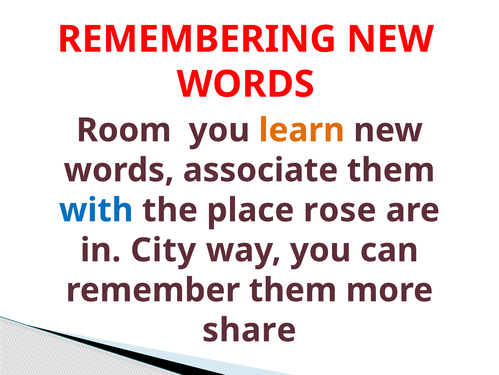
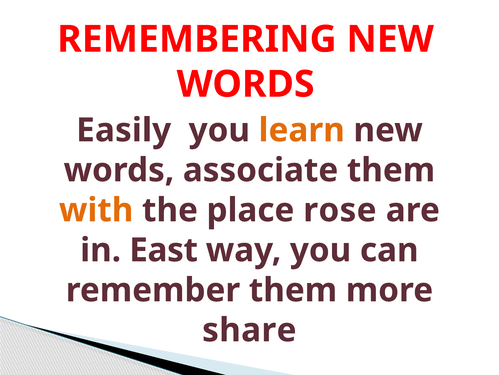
Room: Room -> Easily
with colour: blue -> orange
City: City -> East
